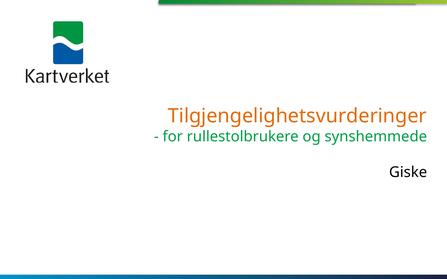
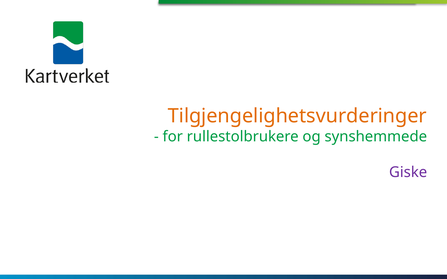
Giske colour: black -> purple
